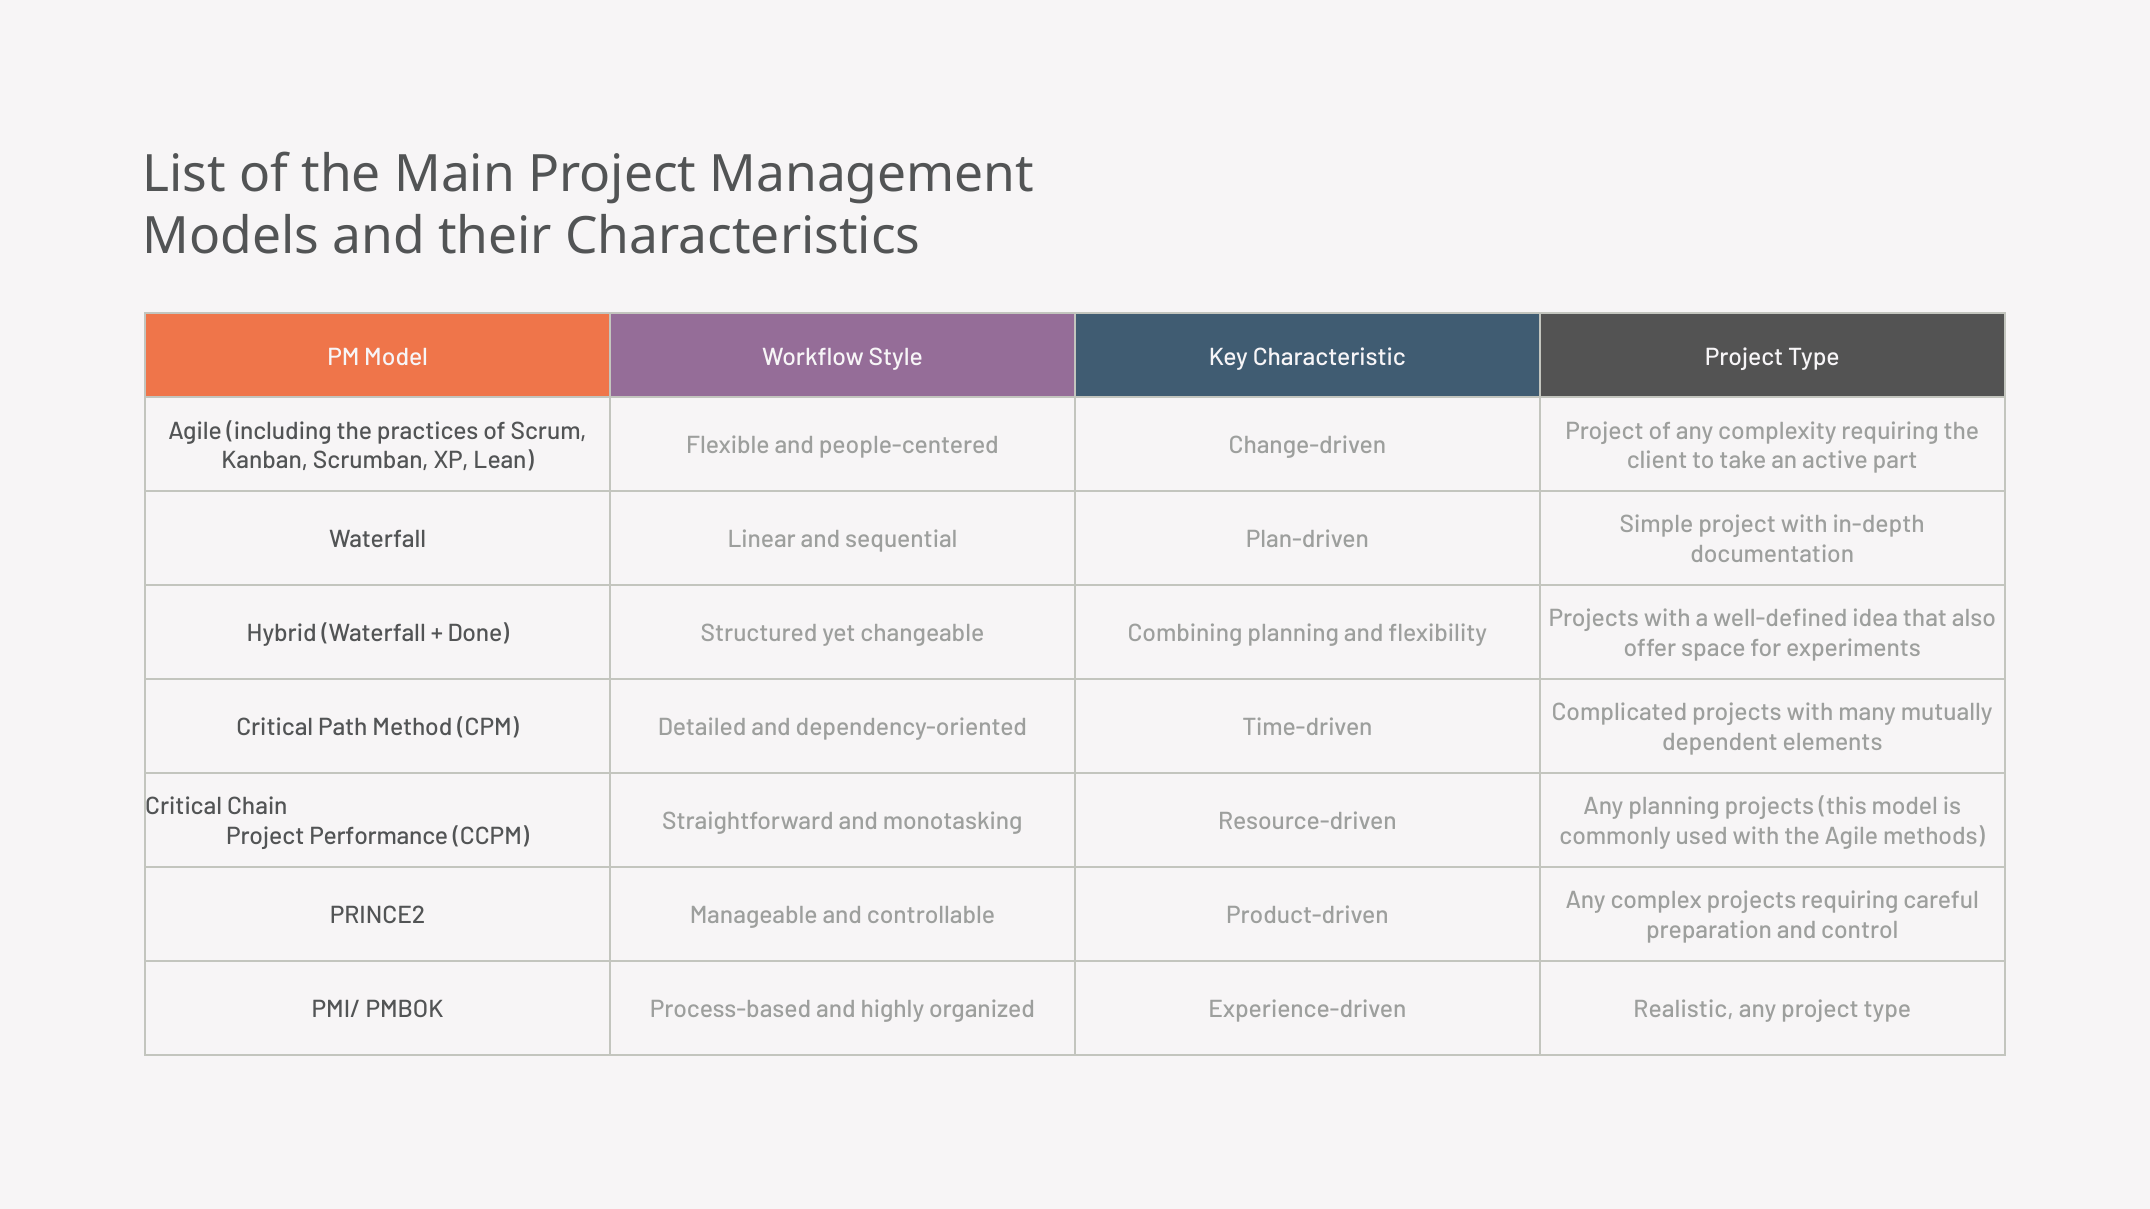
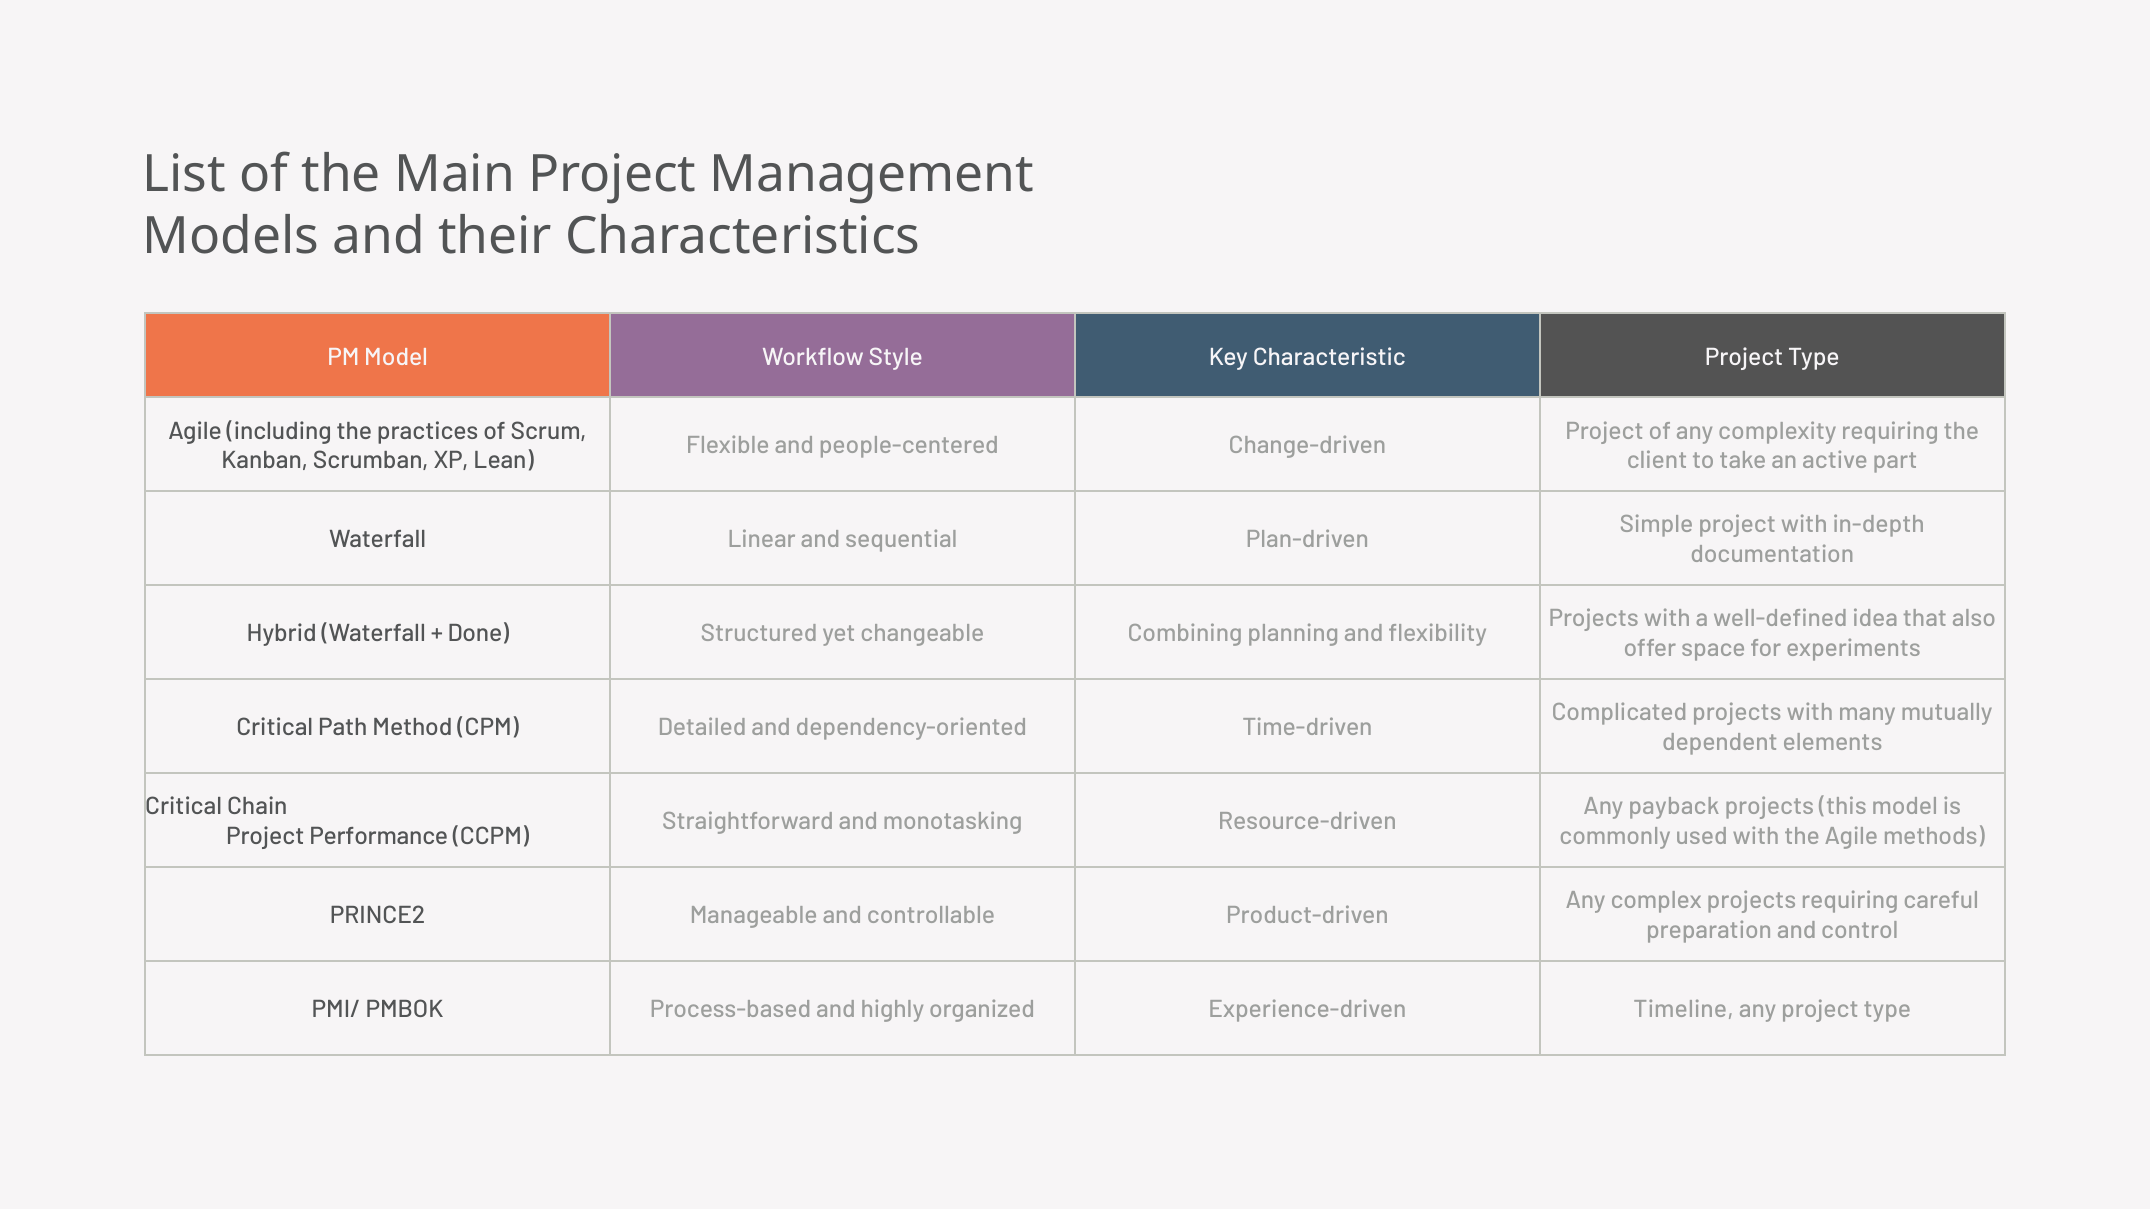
Any planning: planning -> payback
Realistic: Realistic -> Timeline
